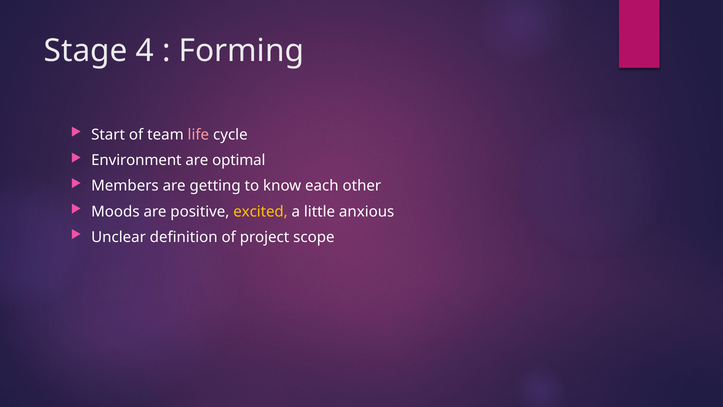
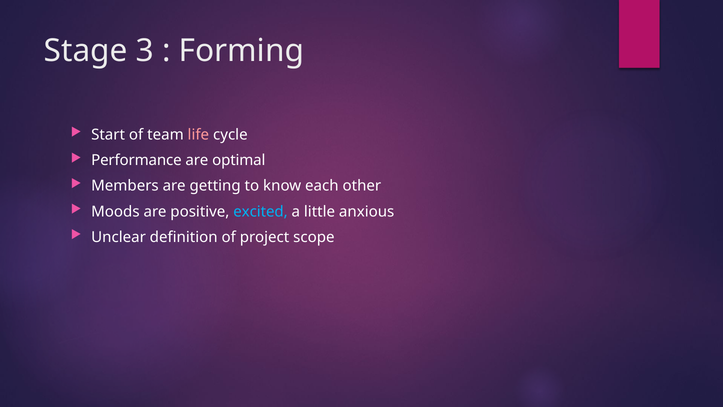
4: 4 -> 3
Environment: Environment -> Performance
excited colour: yellow -> light blue
